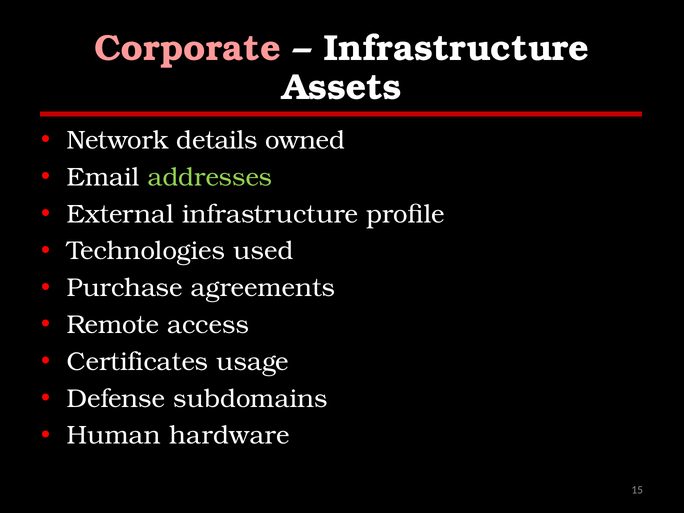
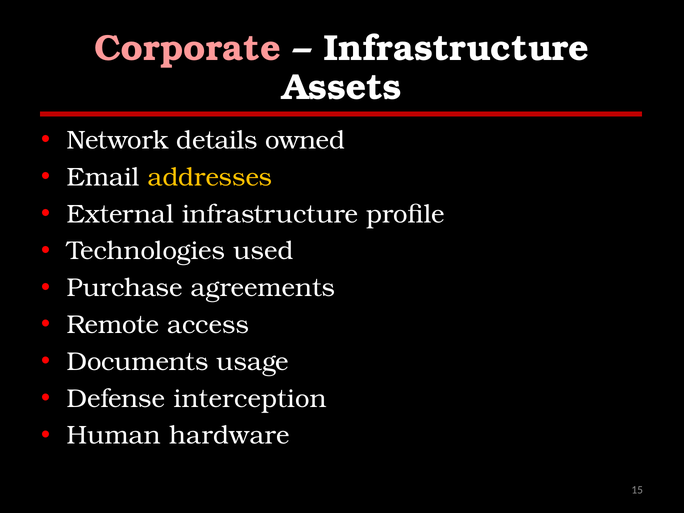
addresses colour: light green -> yellow
Certificates: Certificates -> Documents
subdomains: subdomains -> interception
